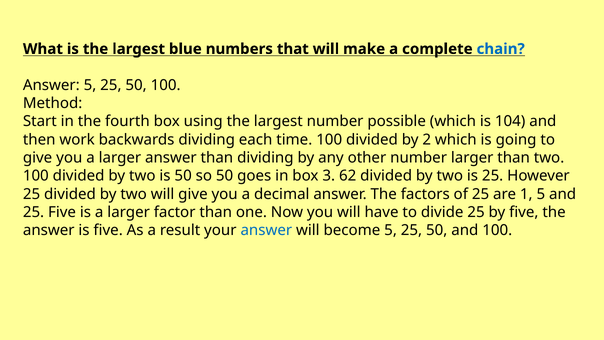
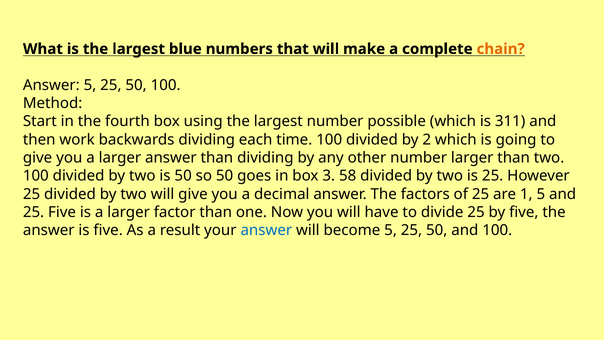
chain colour: blue -> orange
104: 104 -> 311
62: 62 -> 58
